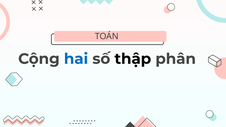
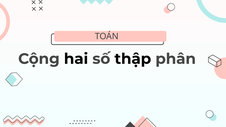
hai colour: blue -> black
